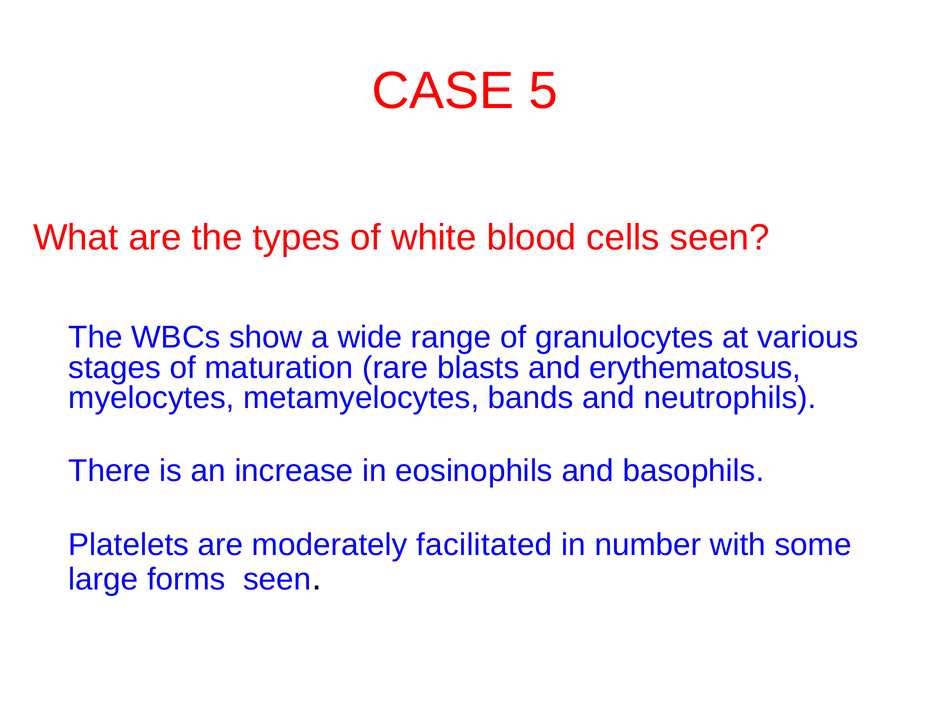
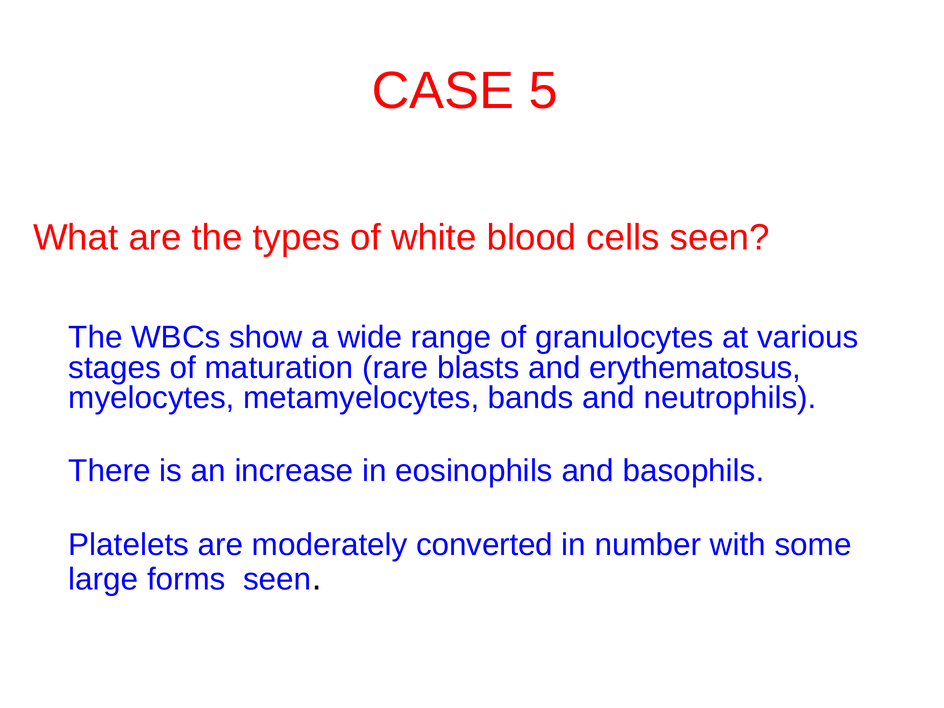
facilitated: facilitated -> converted
